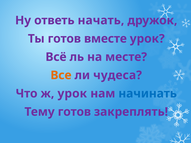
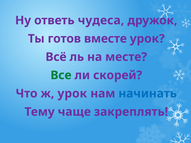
начать: начать -> чудеса
Все colour: orange -> green
чудеса: чудеса -> скорей
Тему готов: готов -> чаще
